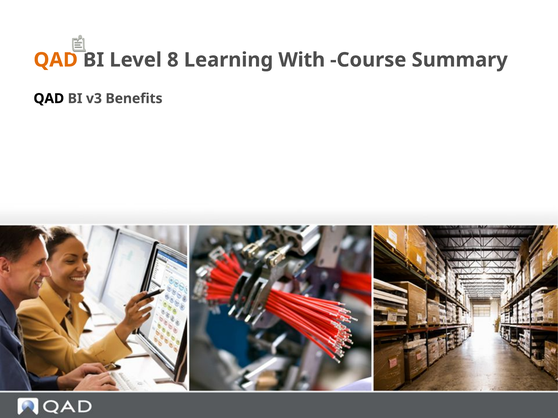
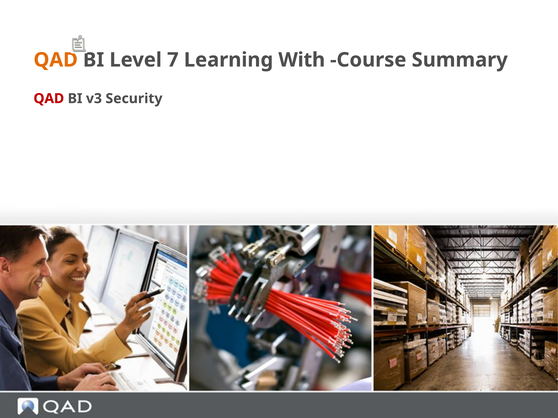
8: 8 -> 7
QAD at (49, 99) colour: black -> red
Benefits: Benefits -> Security
